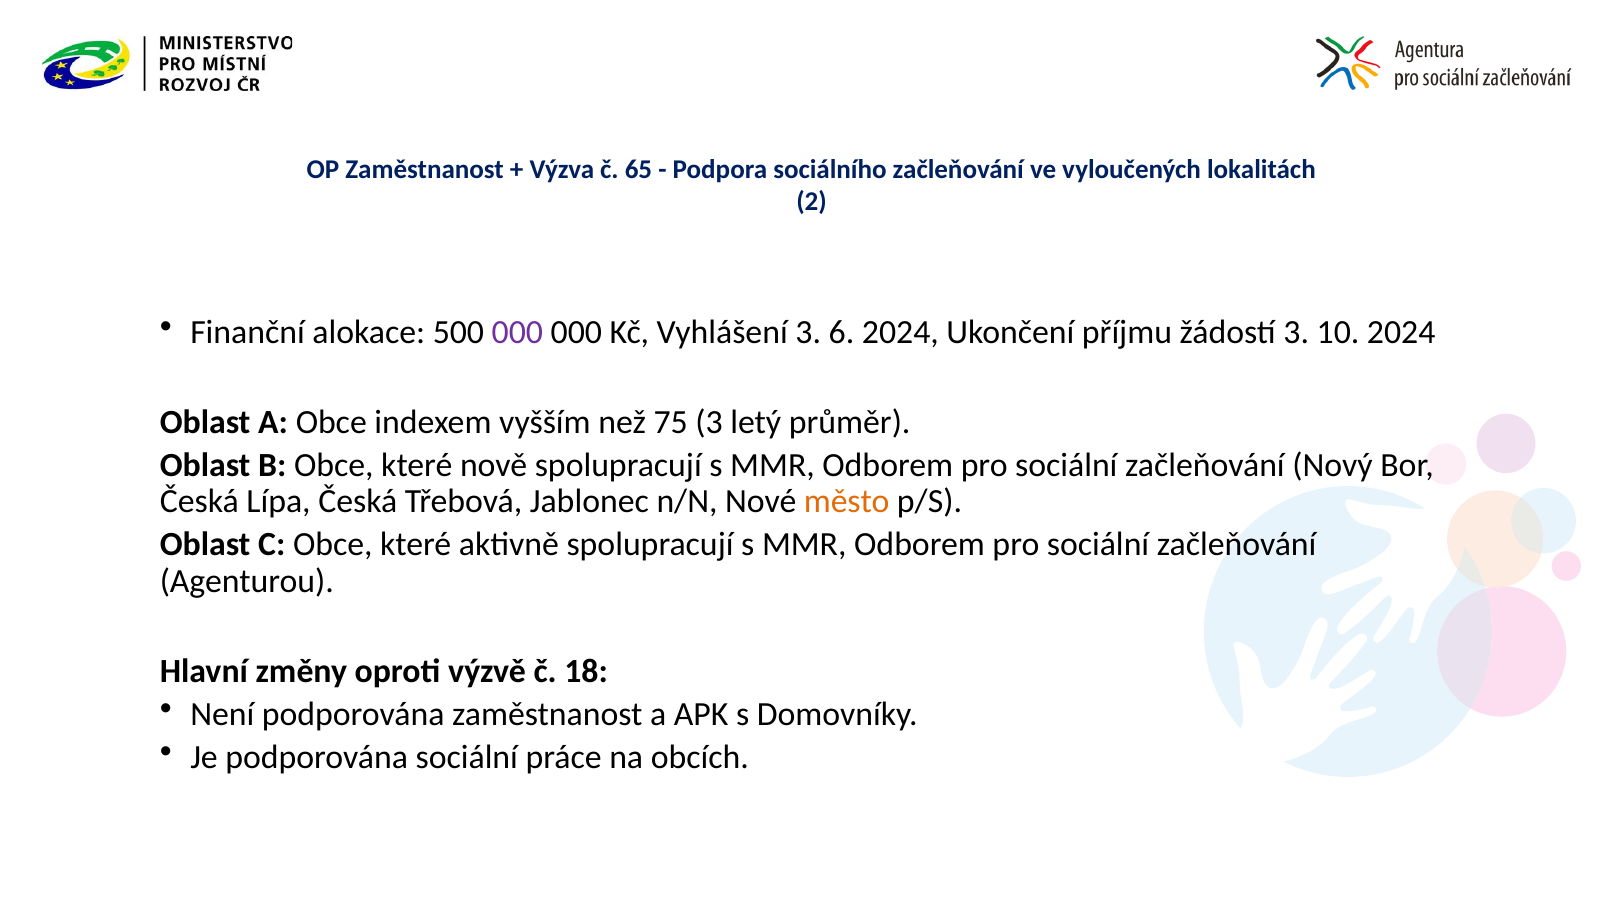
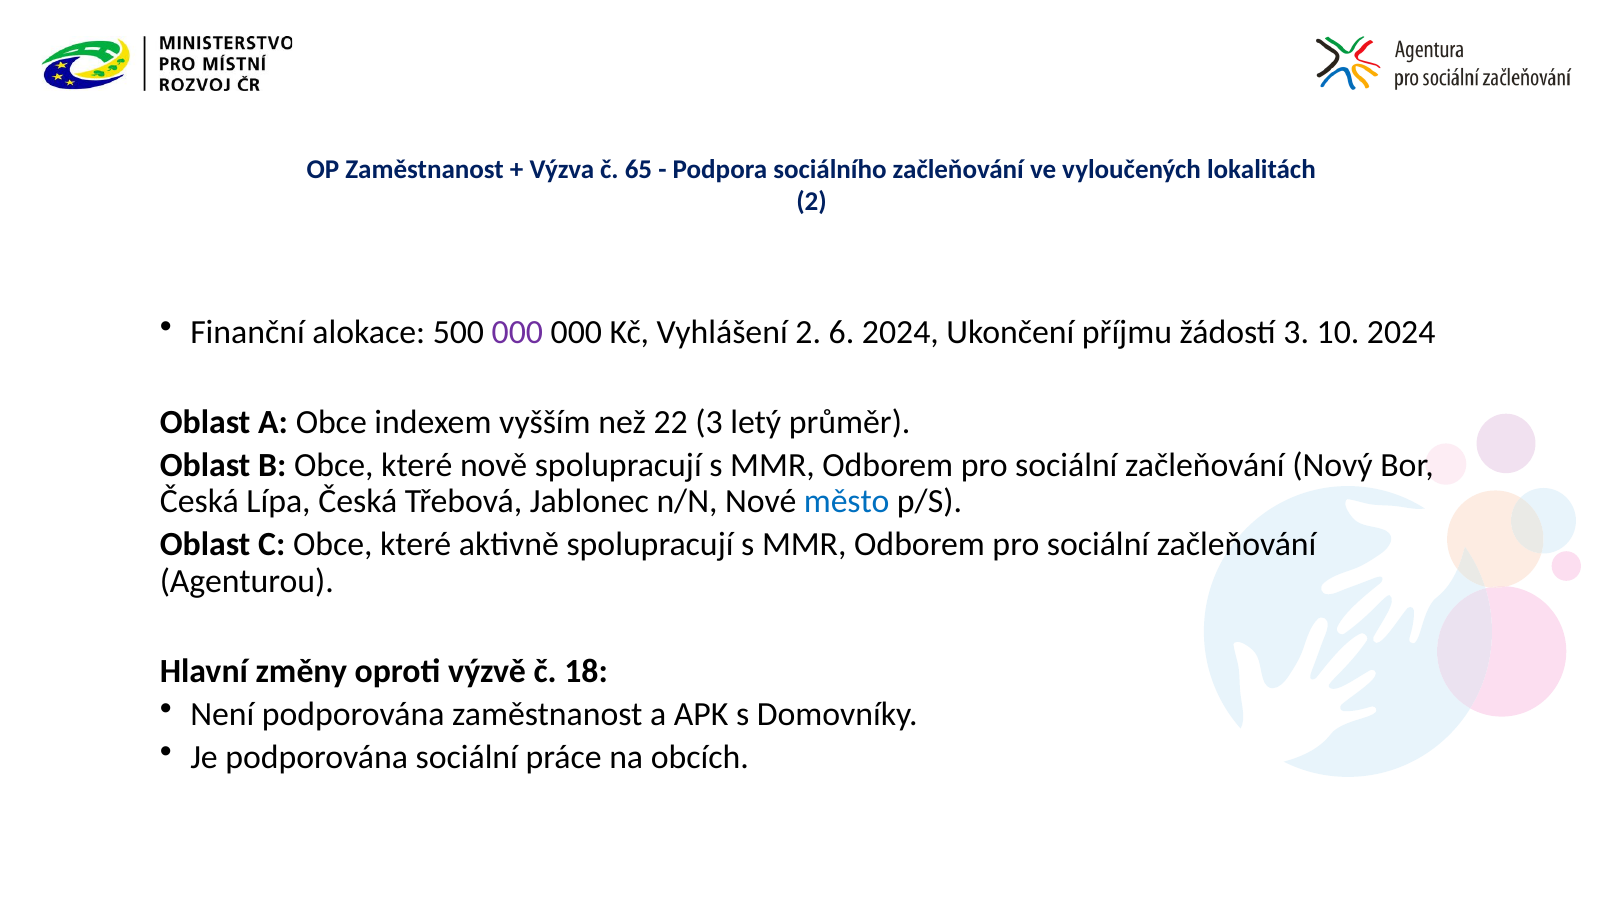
Vyhlášení 3: 3 -> 2
75: 75 -> 22
město colour: orange -> blue
